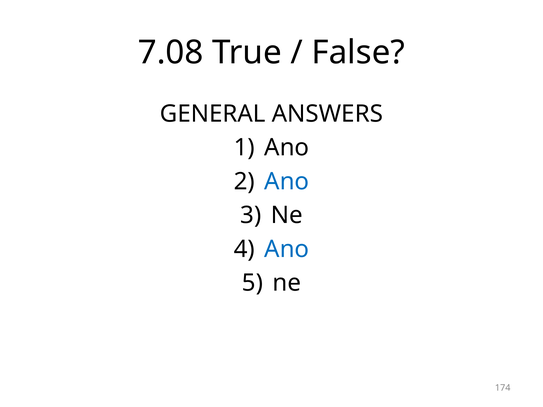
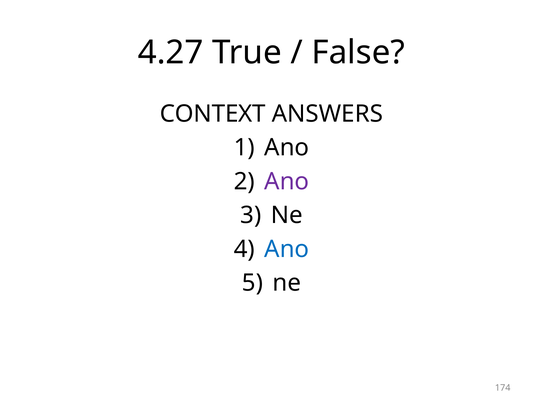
7.08: 7.08 -> 4.27
GENERAL: GENERAL -> CONTEXT
Ano at (287, 182) colour: blue -> purple
